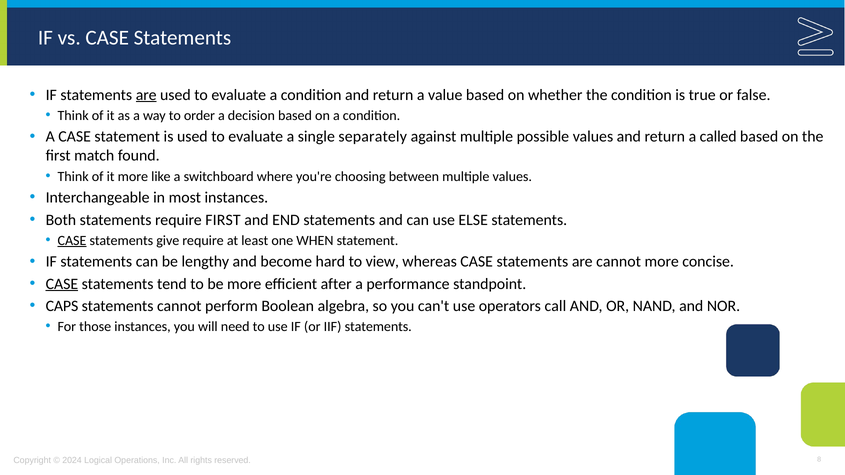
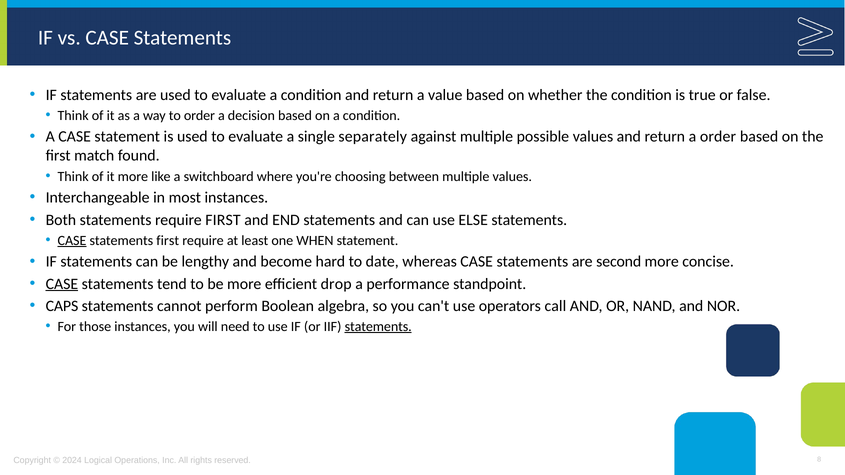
are at (146, 95) underline: present -> none
a called: called -> order
statements give: give -> first
view: view -> date
are cannot: cannot -> second
after: after -> drop
statements at (378, 327) underline: none -> present
